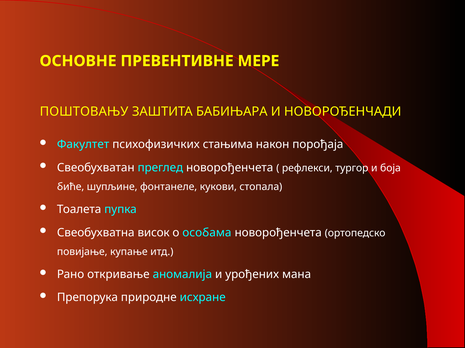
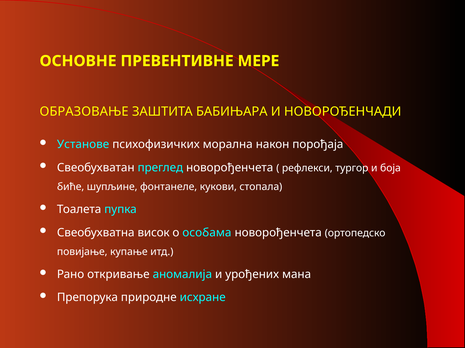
ПОШТОВАЊУ: ПОШТОВАЊУ -> ОБРАЗОВАЊЕ
Факултет: Факултет -> Установе
стањима: стањима -> морална
